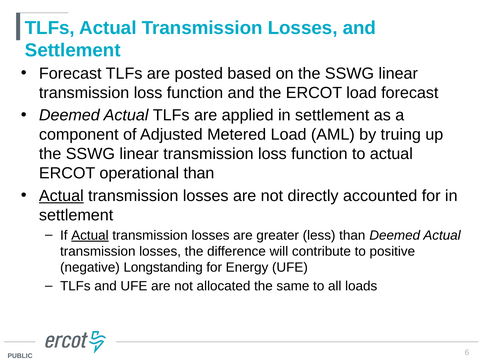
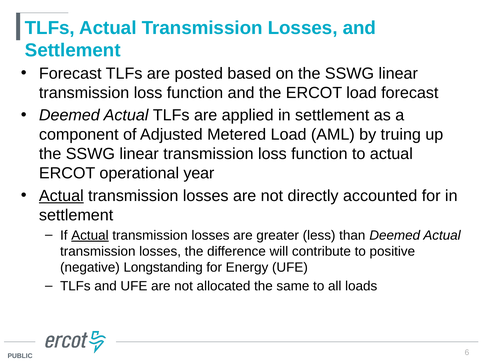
operational than: than -> year
